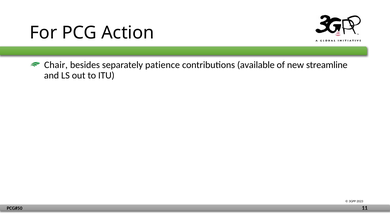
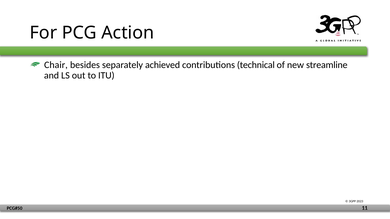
patience: patience -> achieved
available: available -> technical
